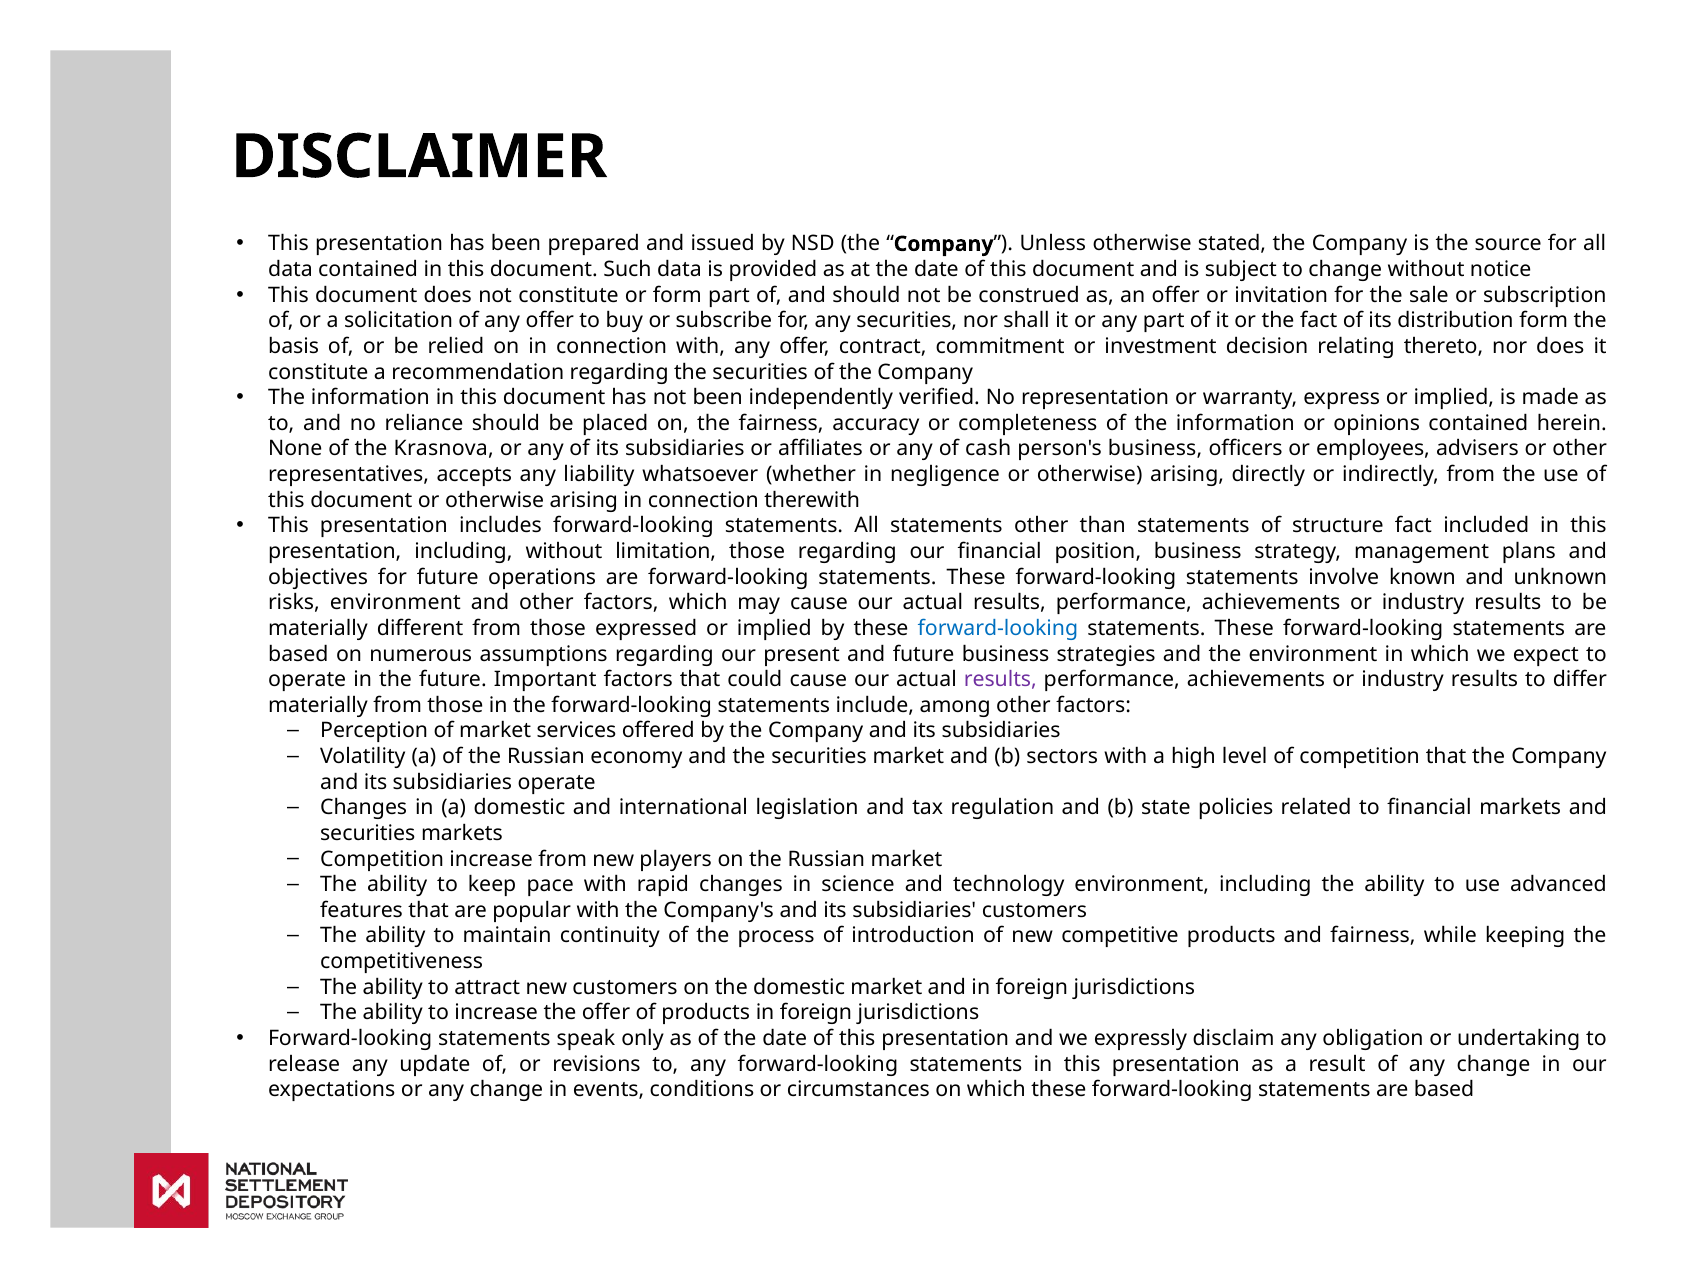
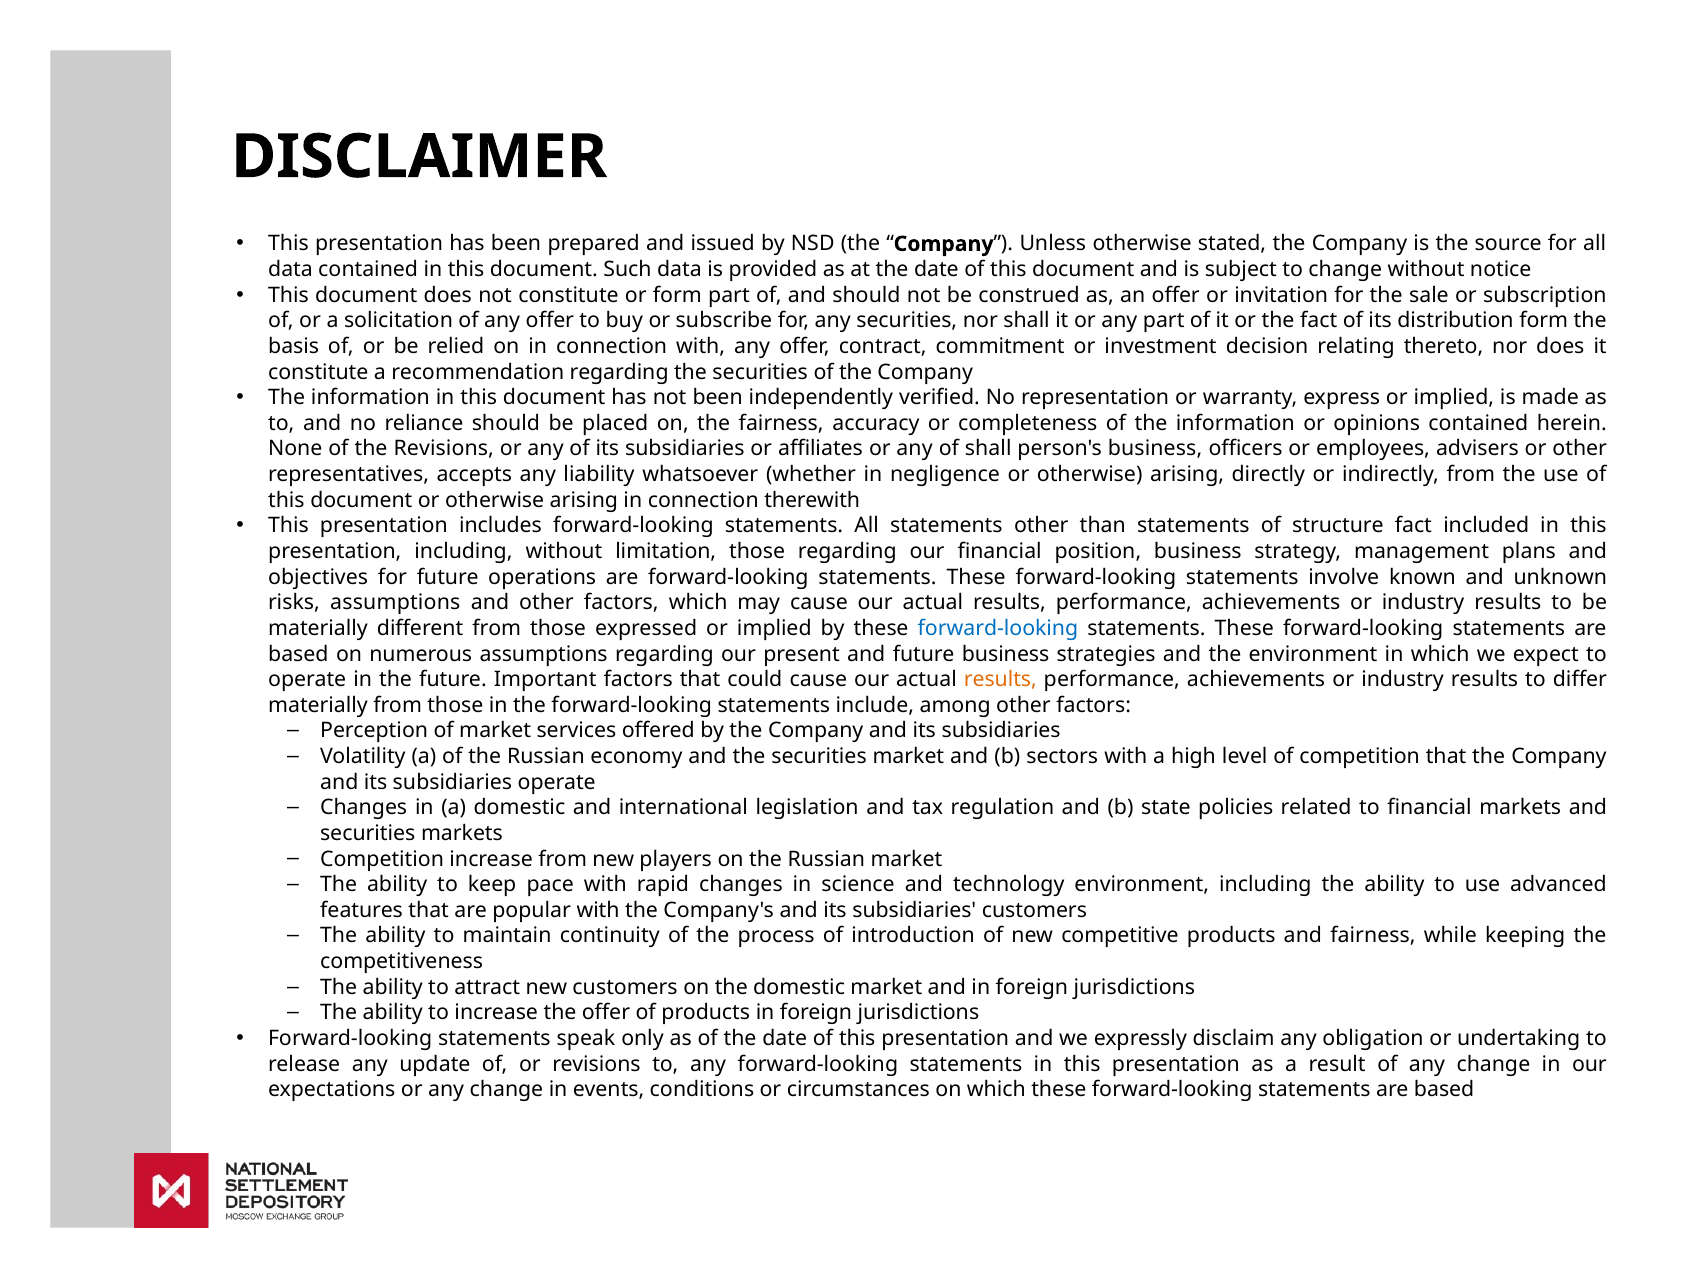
the Krasnova: Krasnova -> Revisions
of cash: cash -> shall
risks environment: environment -> assumptions
results at (1000, 679) colour: purple -> orange
